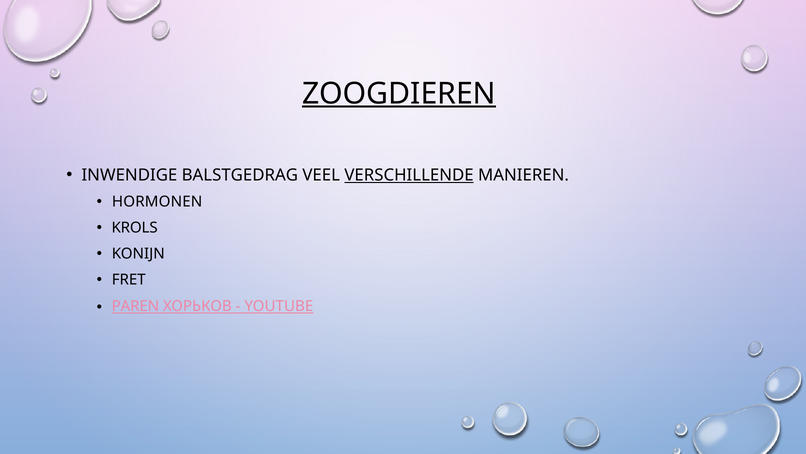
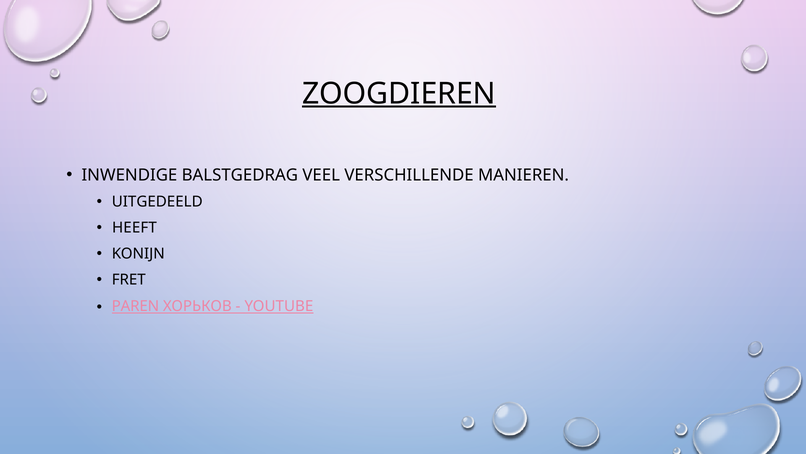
VERSCHILLENDE underline: present -> none
HORMONEN: HORMONEN -> UITGEDEELD
KROLS: KROLS -> HEEFT
